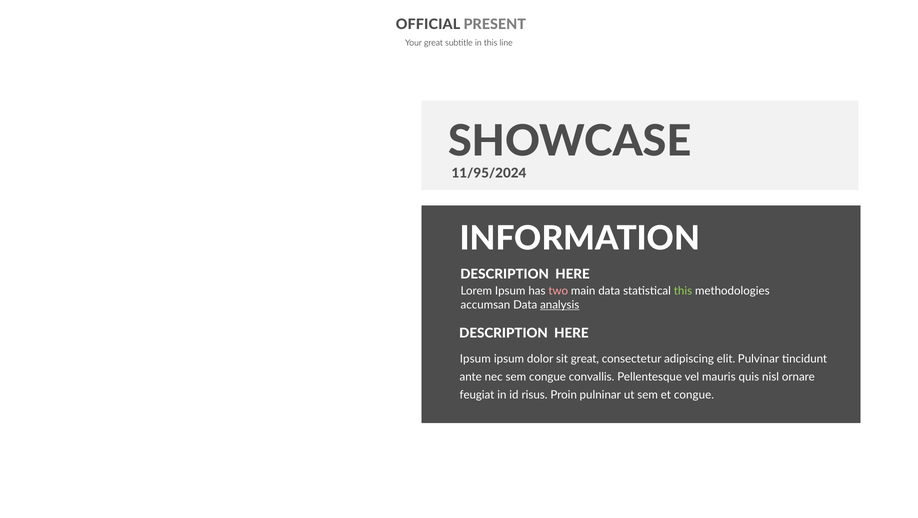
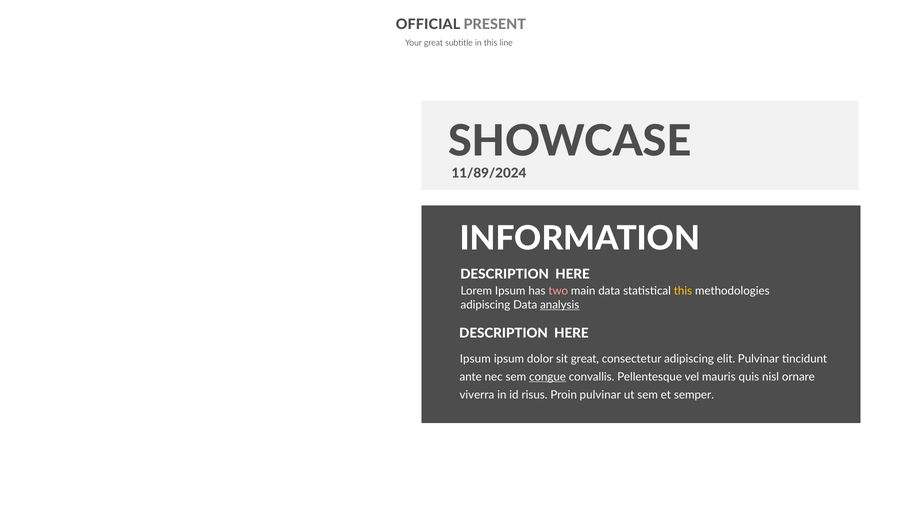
11/95/2024: 11/95/2024 -> 11/89/2024
this at (683, 291) colour: light green -> yellow
accumsan at (485, 305): accumsan -> adipiscing
congue at (547, 377) underline: none -> present
feugiat: feugiat -> viverra
Proin pulninar: pulninar -> pulvinar
et congue: congue -> semper
